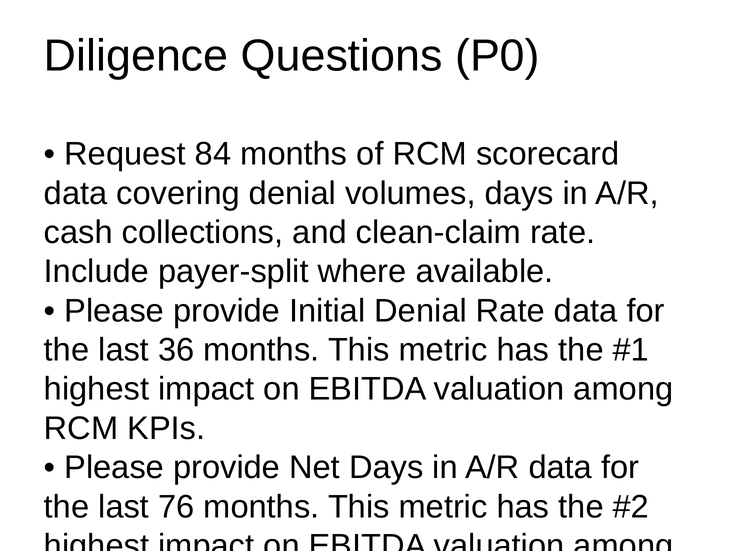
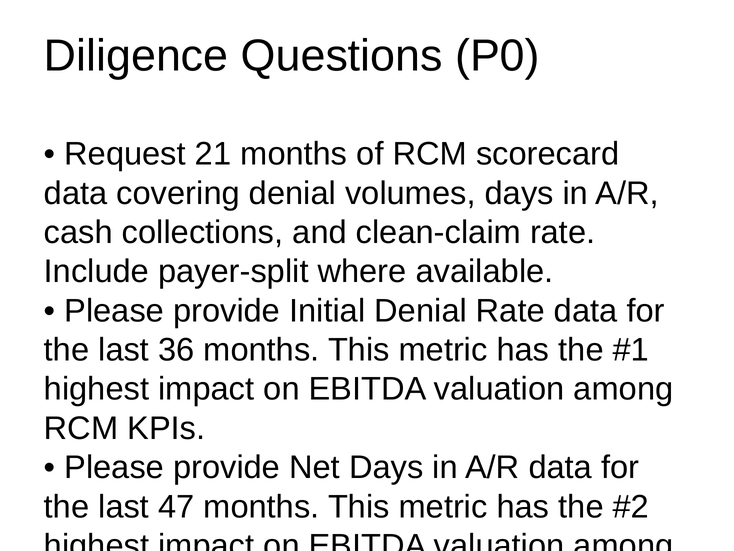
84: 84 -> 21
76: 76 -> 47
